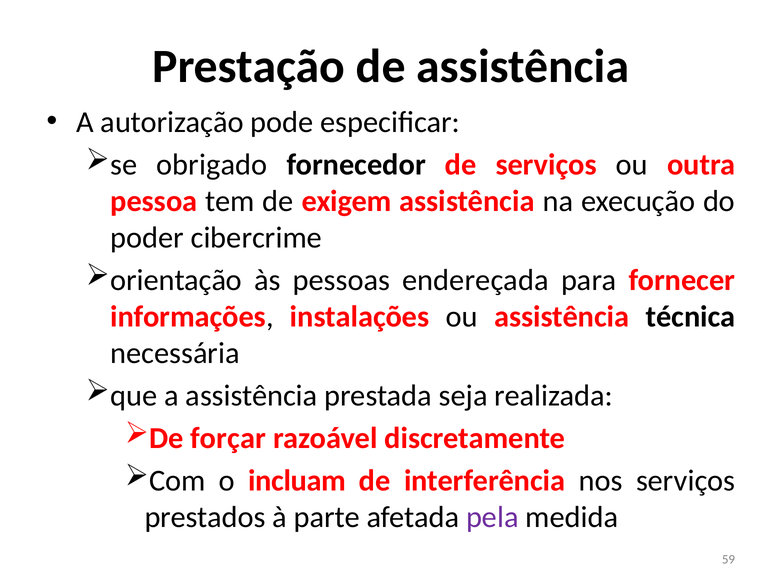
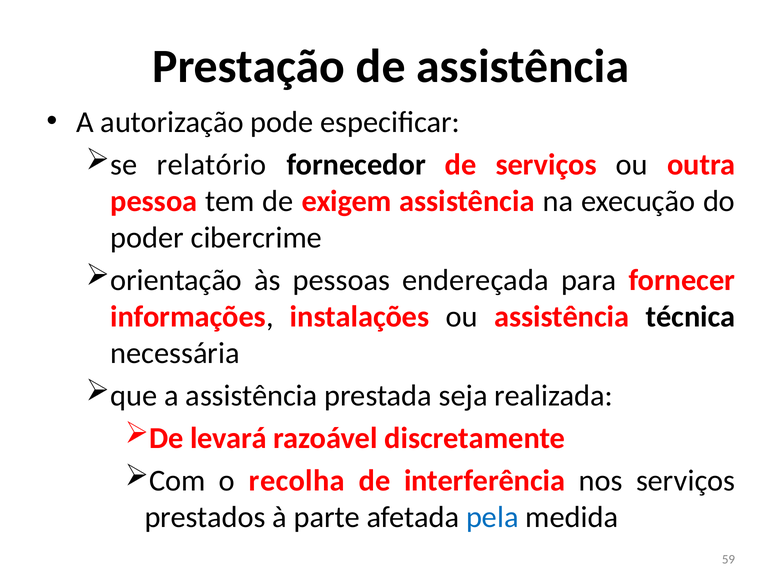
obrigado: obrigado -> relatório
forçar: forçar -> levará
incluam: incluam -> recolha
pela colour: purple -> blue
